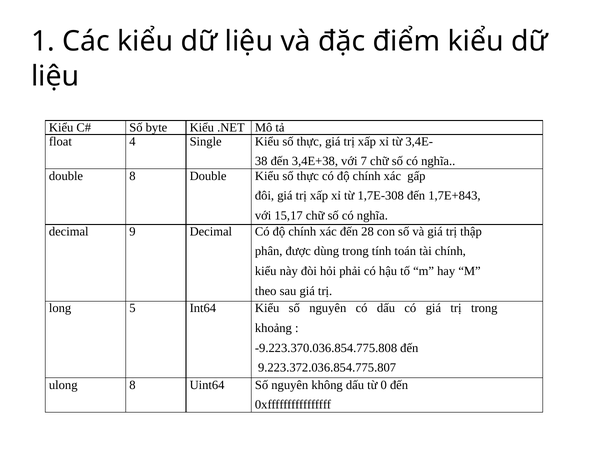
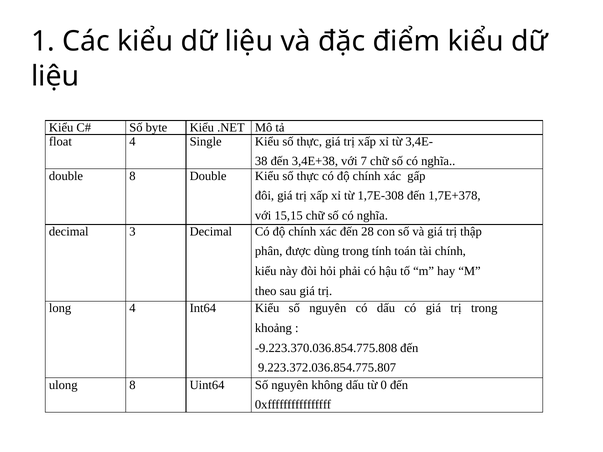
1,7E+843: 1,7E+843 -> 1,7E+378
15,17: 15,17 -> 15,15
9: 9 -> 3
long 5: 5 -> 4
